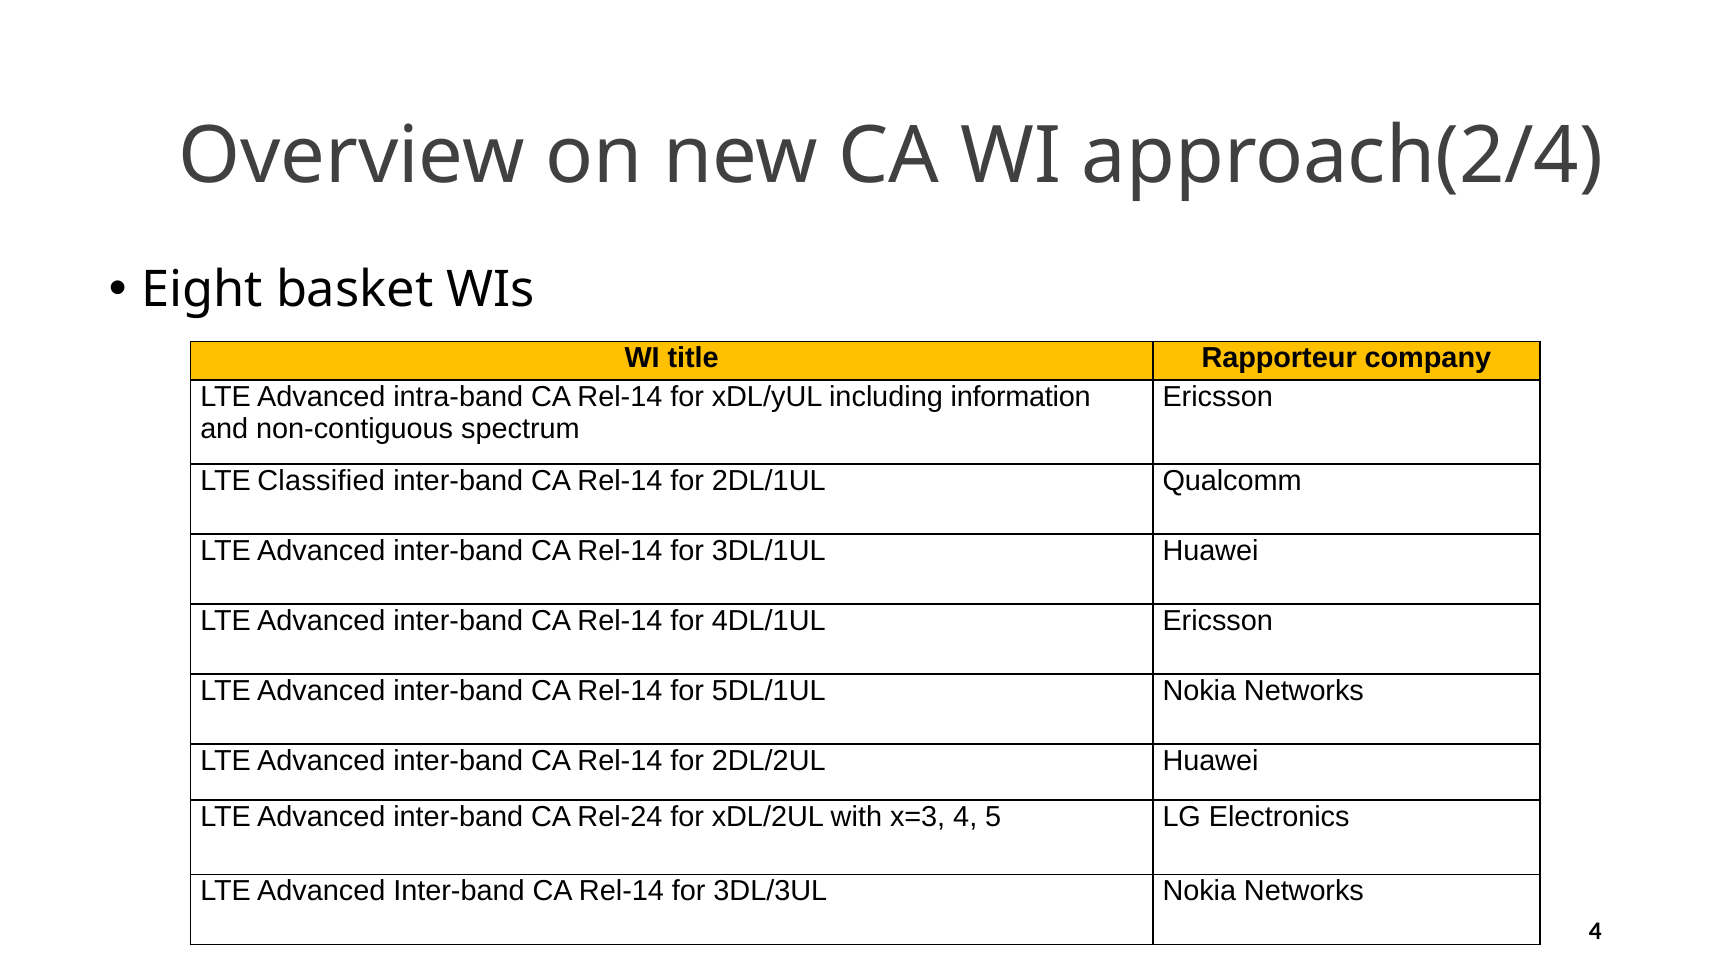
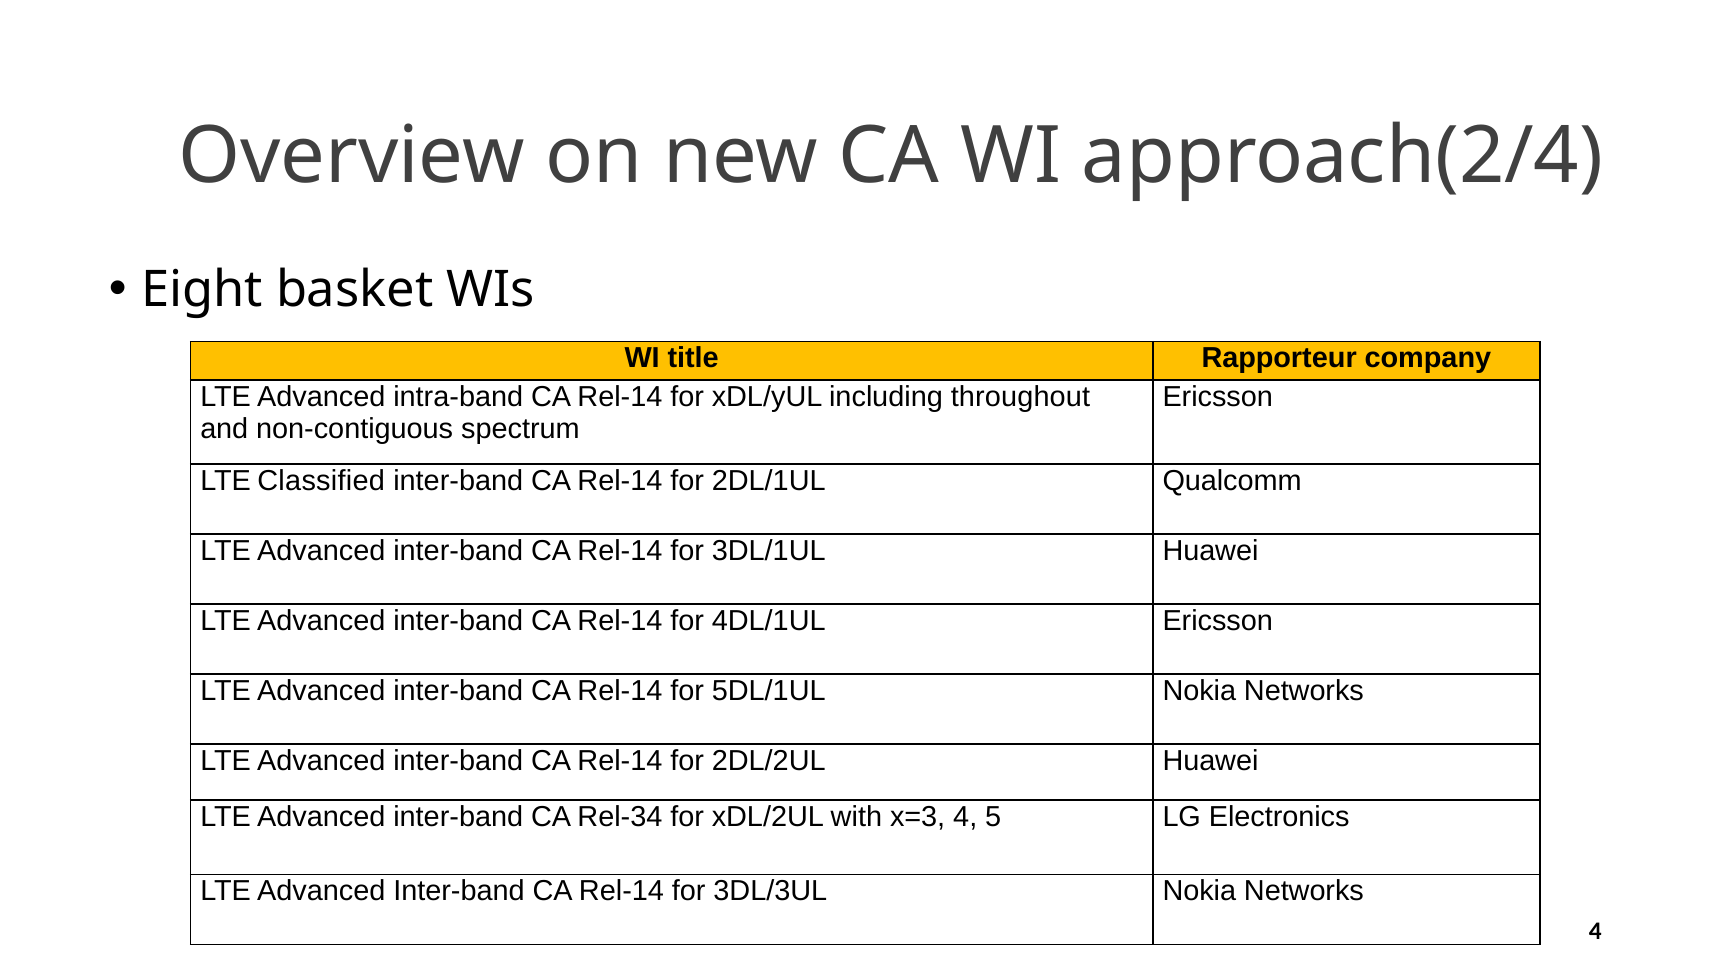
information: information -> throughout
Rel-24: Rel-24 -> Rel-34
